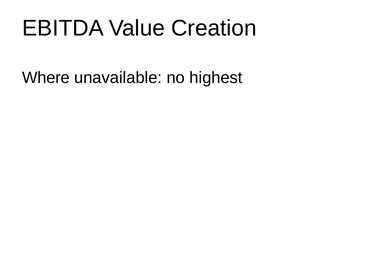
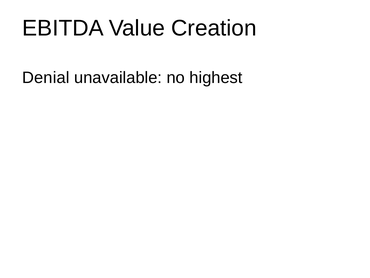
Where: Where -> Denial
